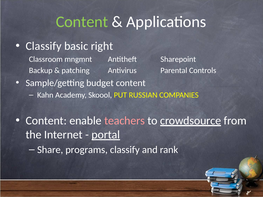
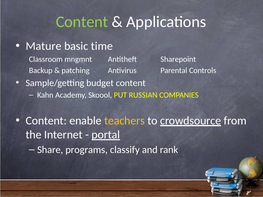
Classify at (44, 46): Classify -> Mature
right: right -> time
teachers colour: pink -> yellow
